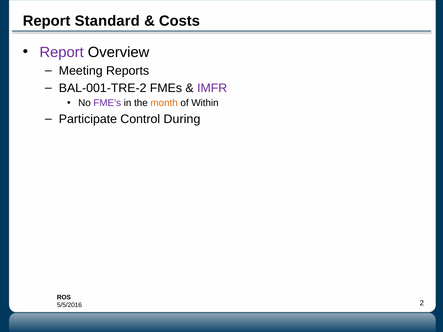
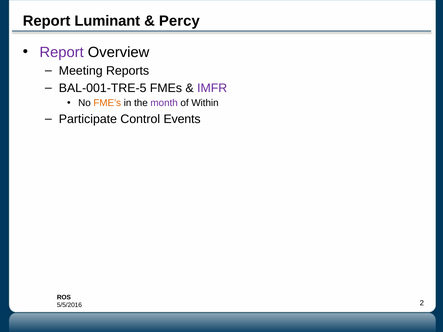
Standard: Standard -> Luminant
Costs: Costs -> Percy
BAL-001-TRE-2: BAL-001-TRE-2 -> BAL-001-TRE-5
FME’s colour: purple -> orange
month colour: orange -> purple
During: During -> Events
